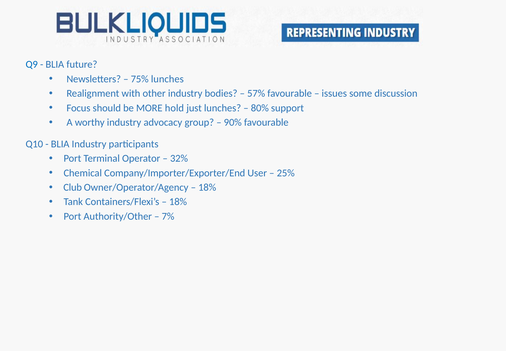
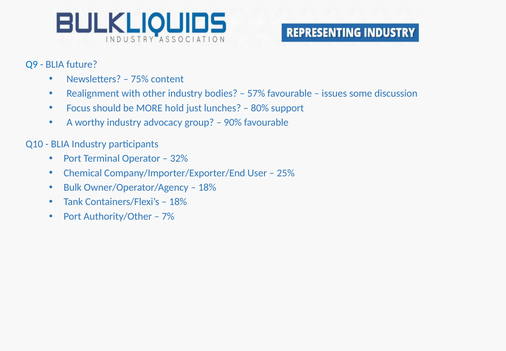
75% lunches: lunches -> content
Club: Club -> Bulk
